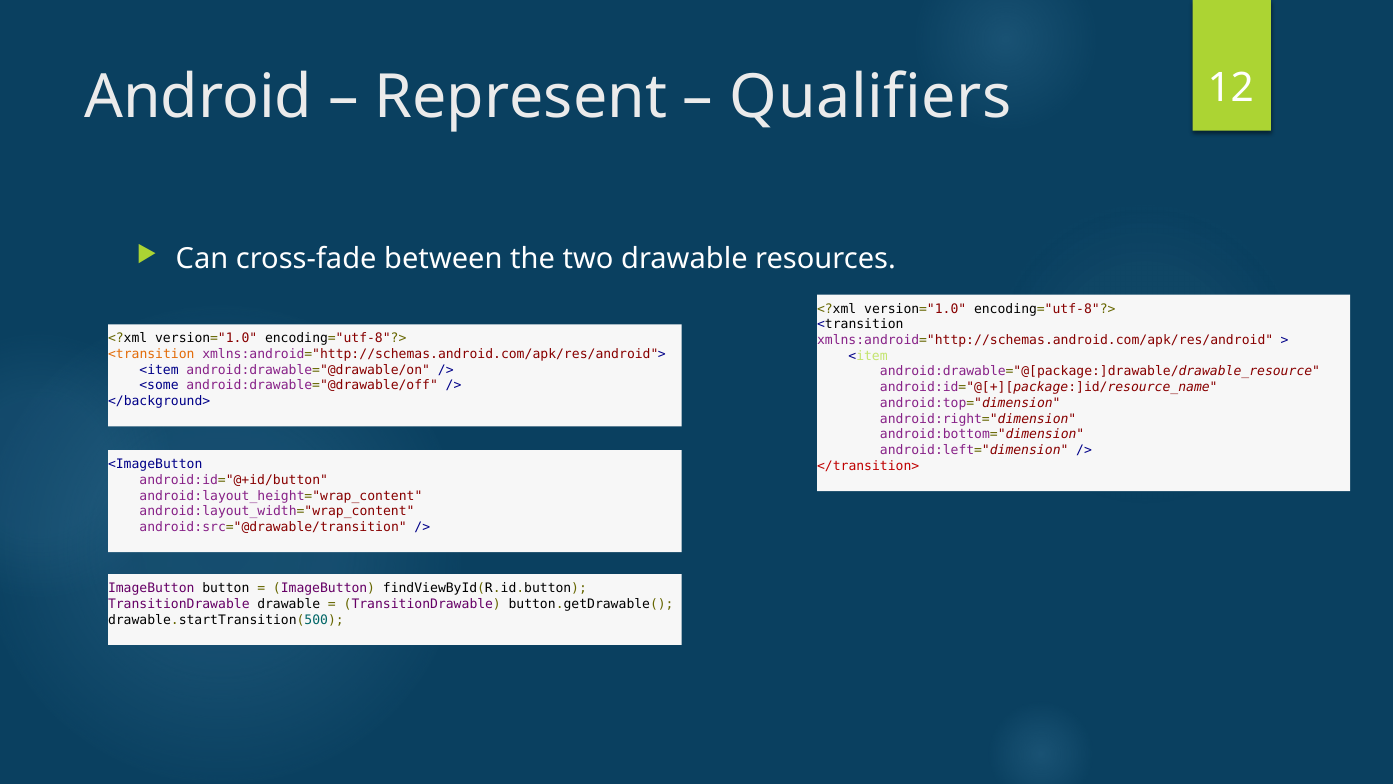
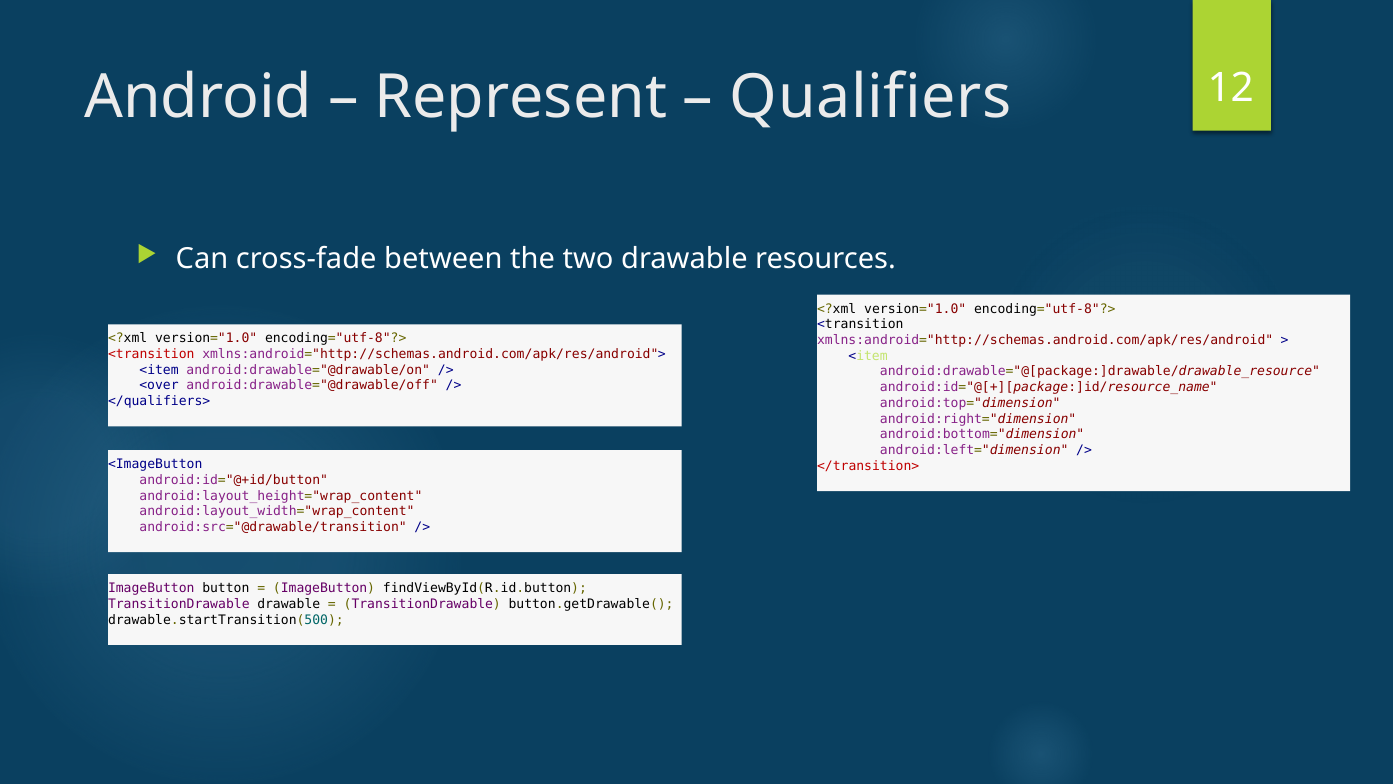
<transition at (151, 354) colour: orange -> red
<some: <some -> <over
</background>: </background> -> </qualifiers>
